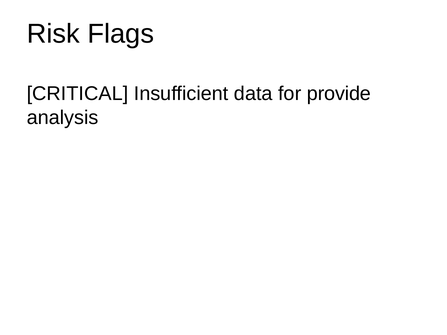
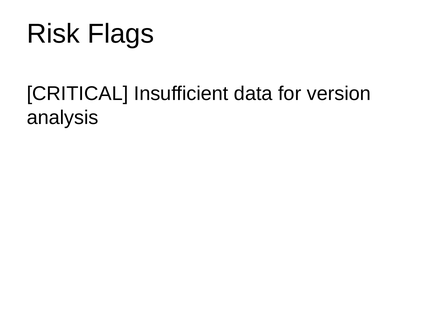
provide: provide -> version
